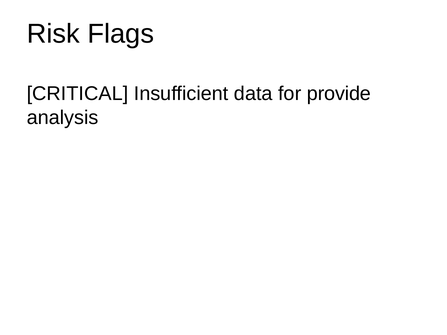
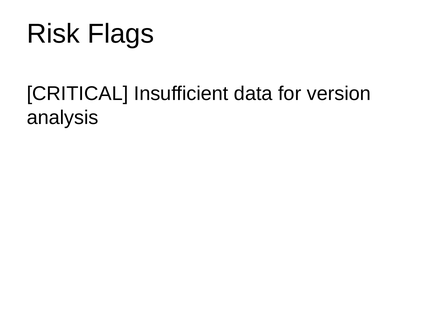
provide: provide -> version
